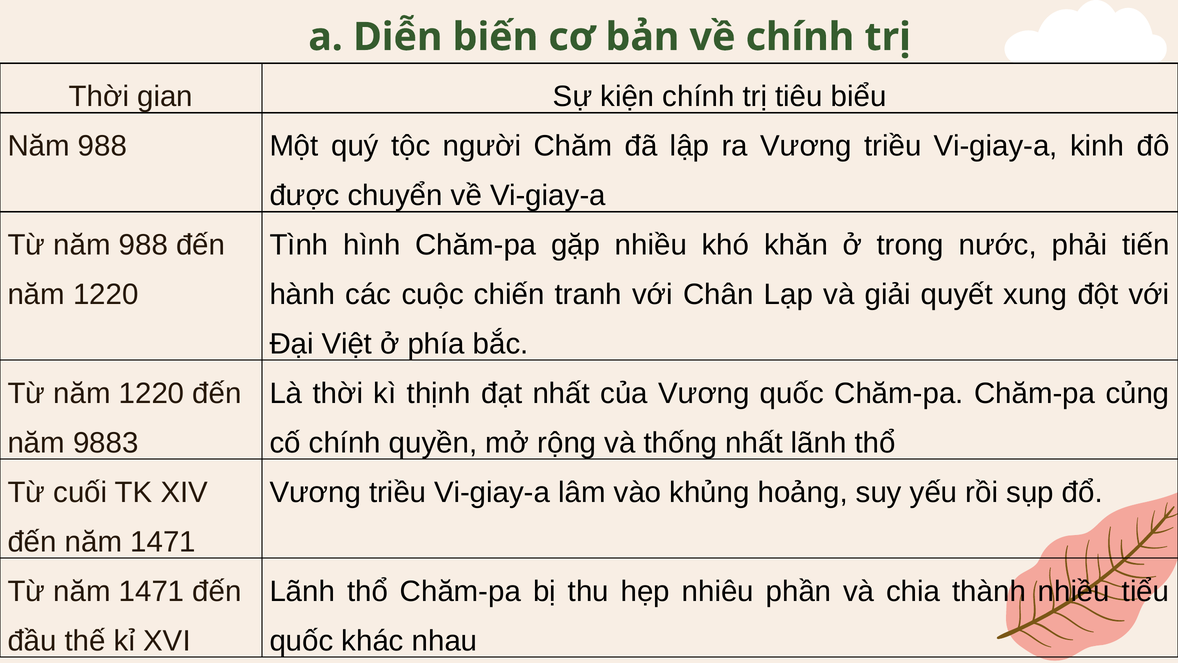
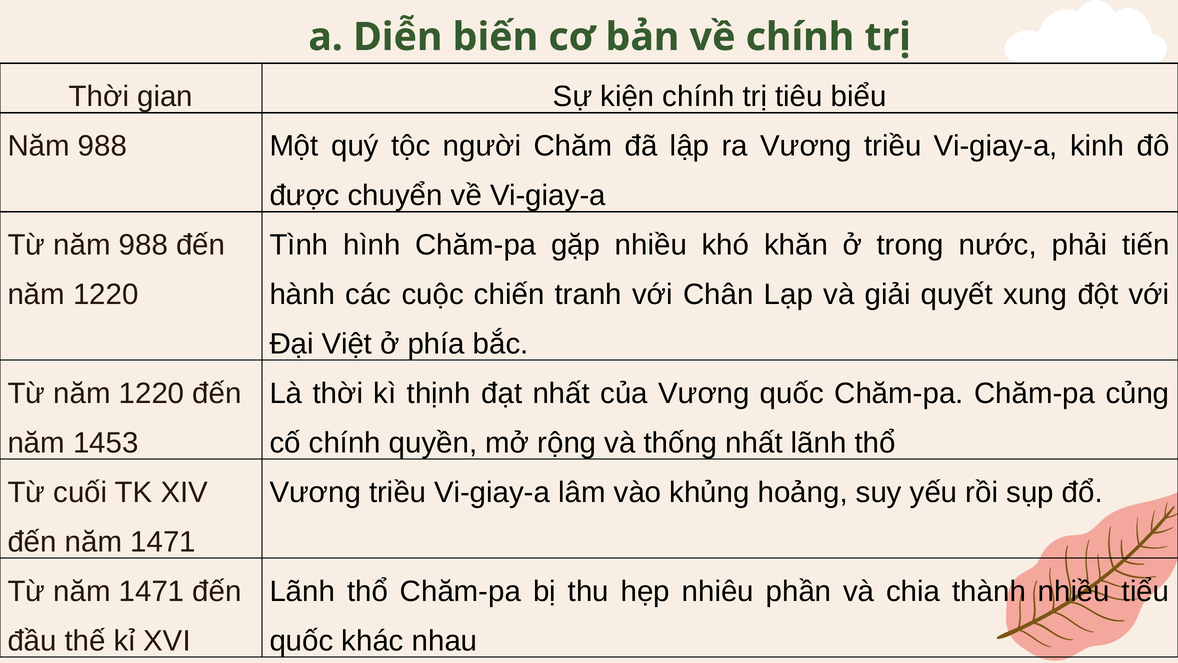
9883: 9883 -> 1453
